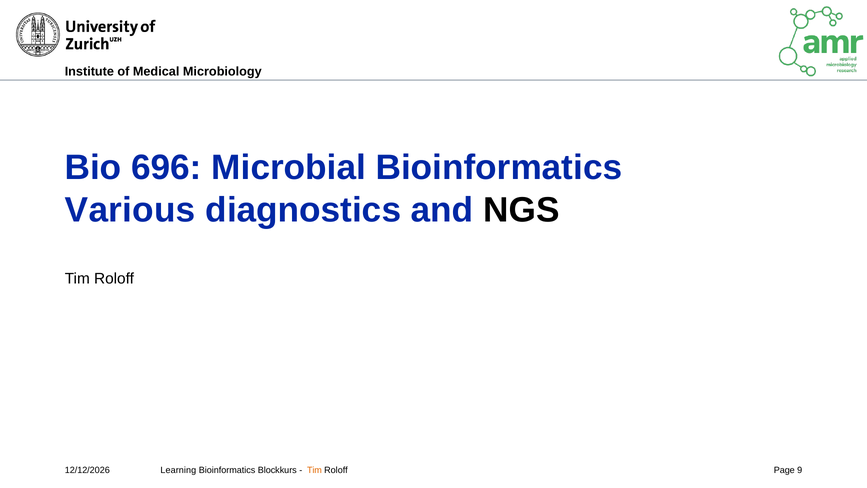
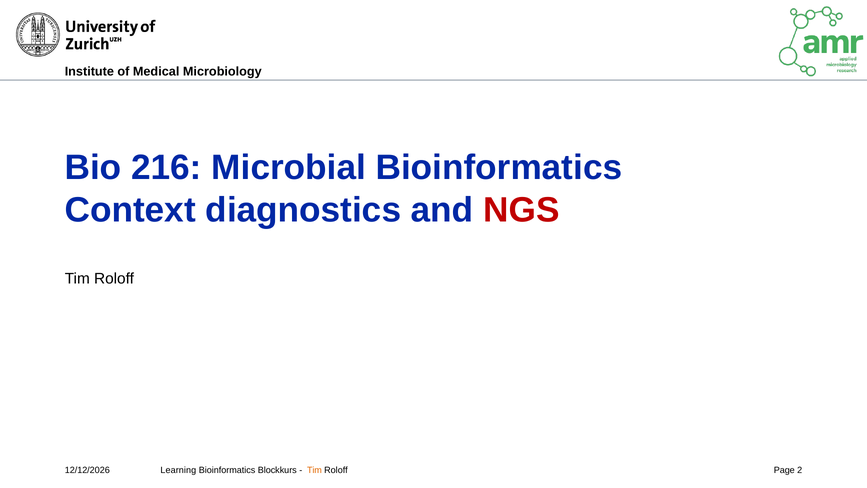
696: 696 -> 216
Various: Various -> Context
NGS colour: black -> red
9: 9 -> 2
